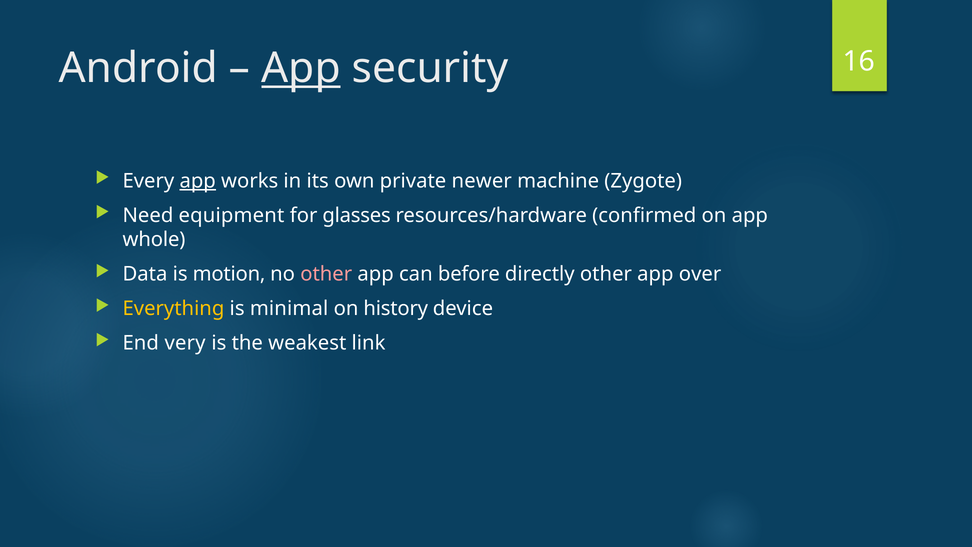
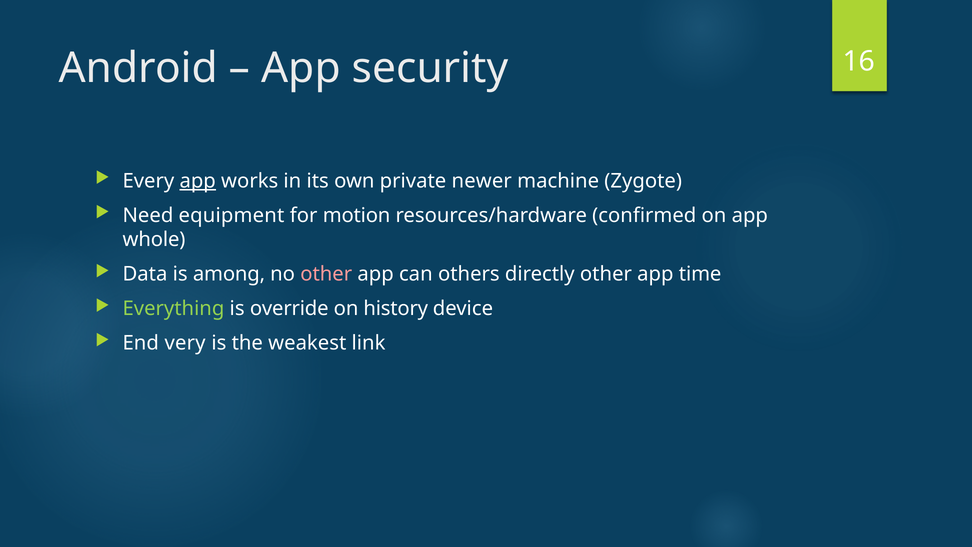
App at (301, 68) underline: present -> none
glasses: glasses -> motion
motion: motion -> among
before: before -> others
over: over -> time
Everything colour: yellow -> light green
minimal: minimal -> override
